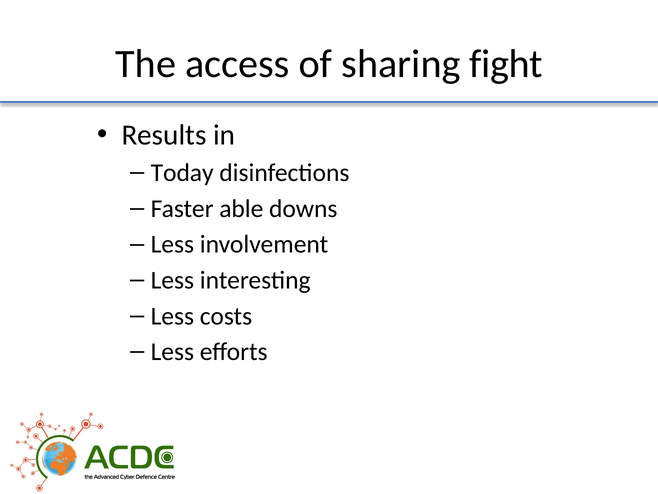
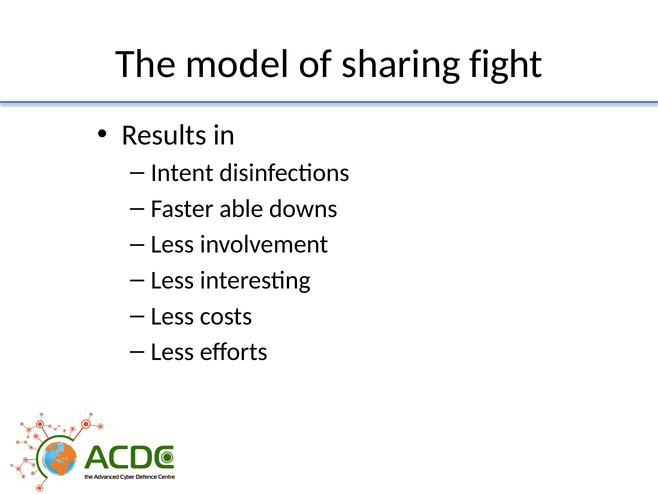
access: access -> model
Today: Today -> Intent
